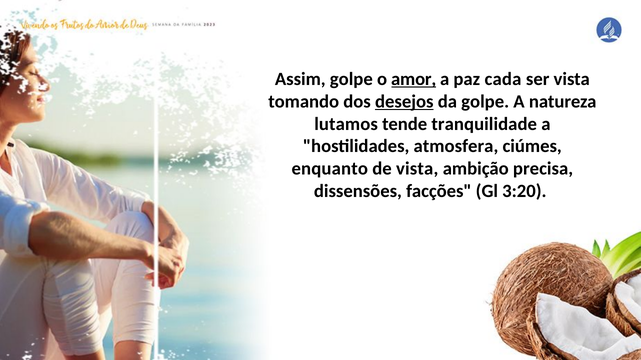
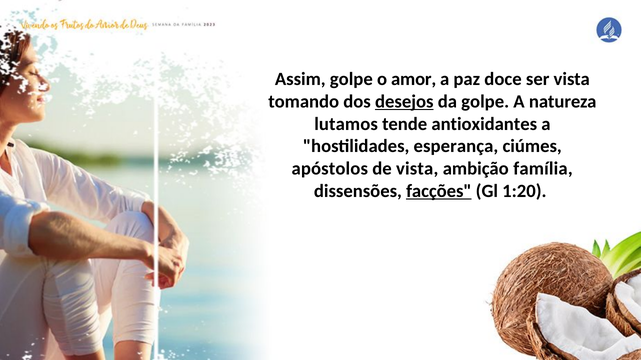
amor underline: present -> none
cada: cada -> doce
tranquilidade: tranquilidade -> antioxidantes
atmosfera: atmosfera -> esperança
enquanto: enquanto -> apóstolos
precisa: precisa -> família
facções underline: none -> present
3:20: 3:20 -> 1:20
